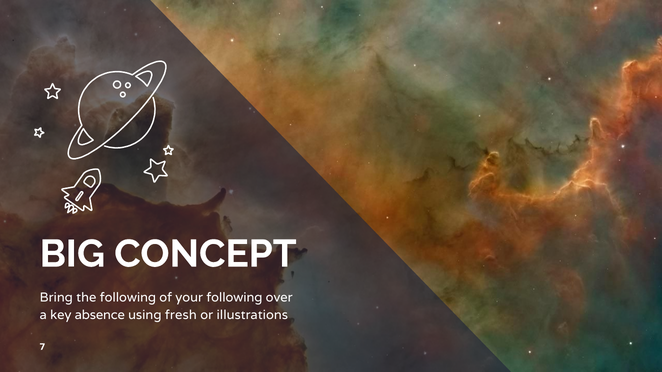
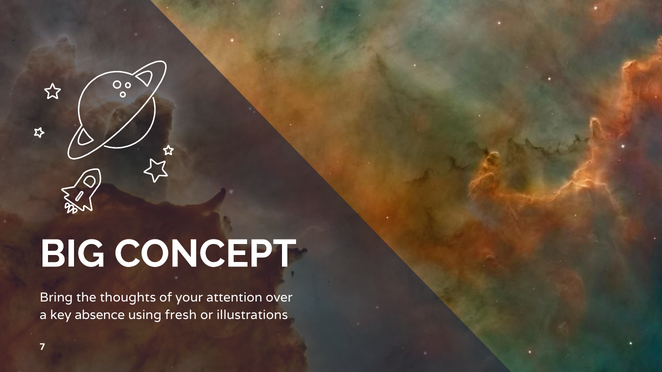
the following: following -> thoughts
your following: following -> attention
